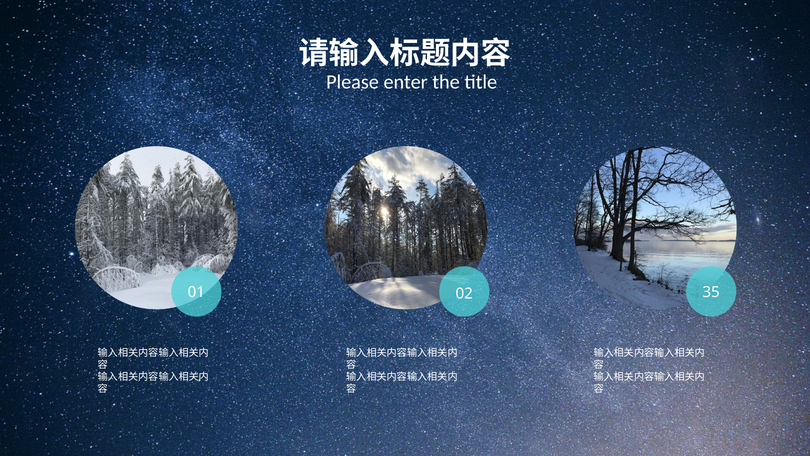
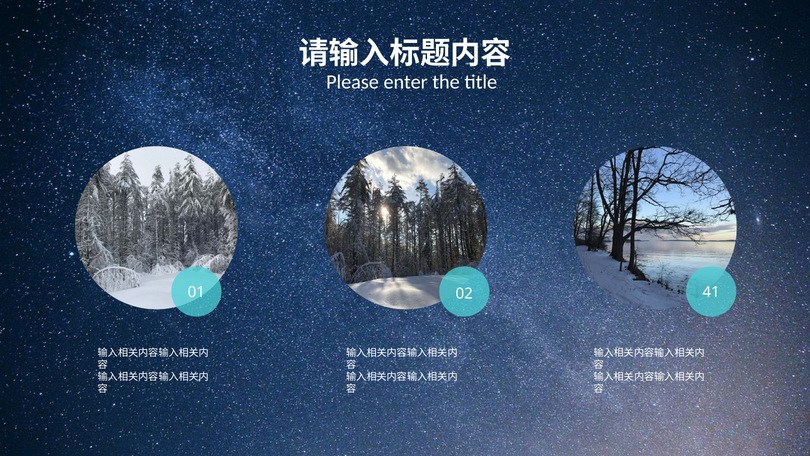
35: 35 -> 41
